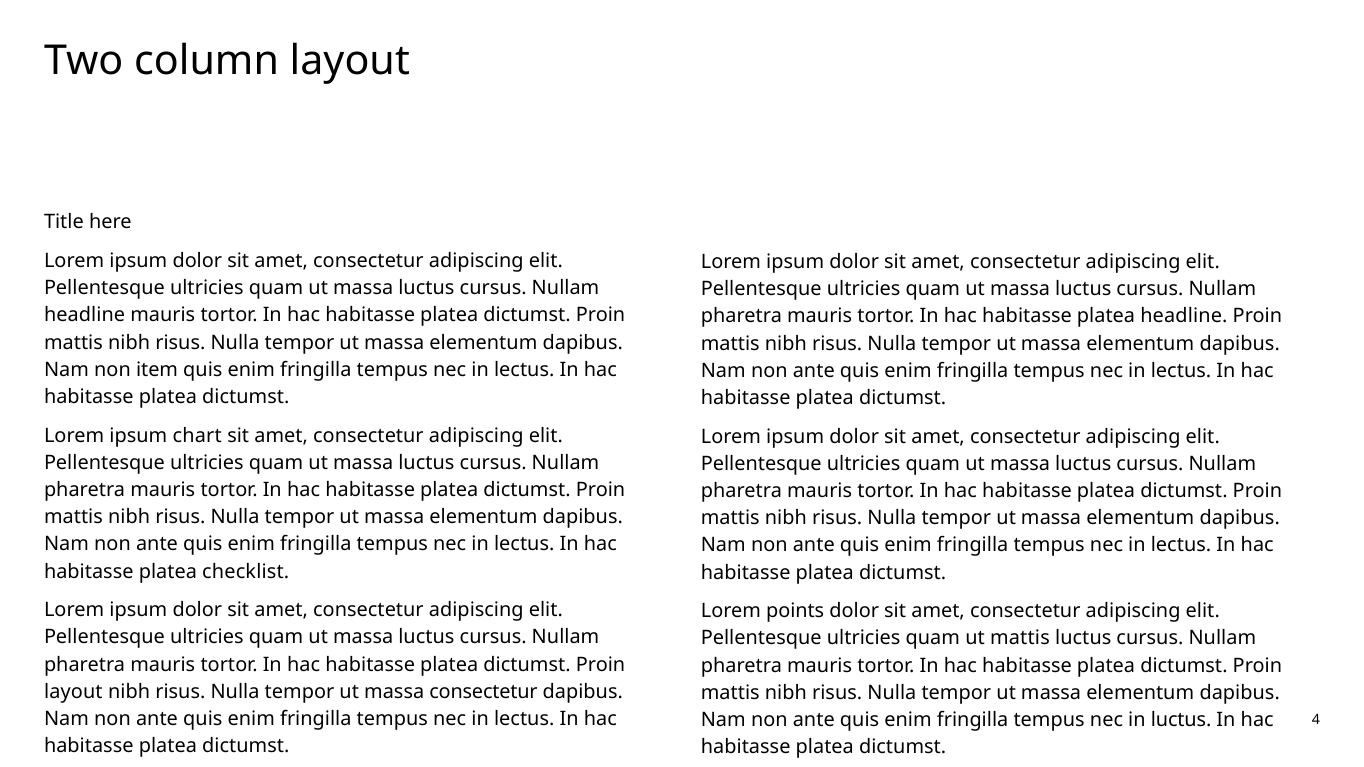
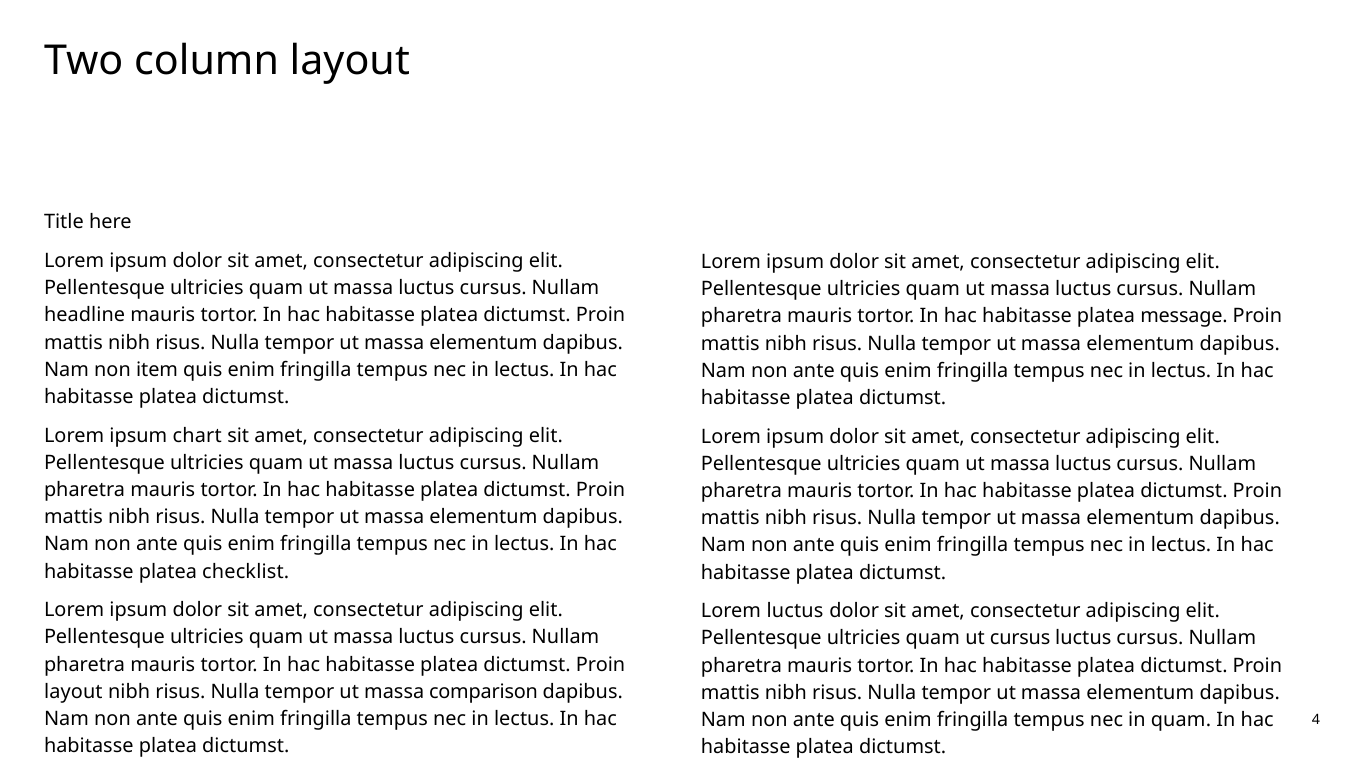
platea headline: headline -> message
Lorem points: points -> luctus
ut mattis: mattis -> cursus
massa consectetur: consectetur -> comparison
in luctus: luctus -> quam
